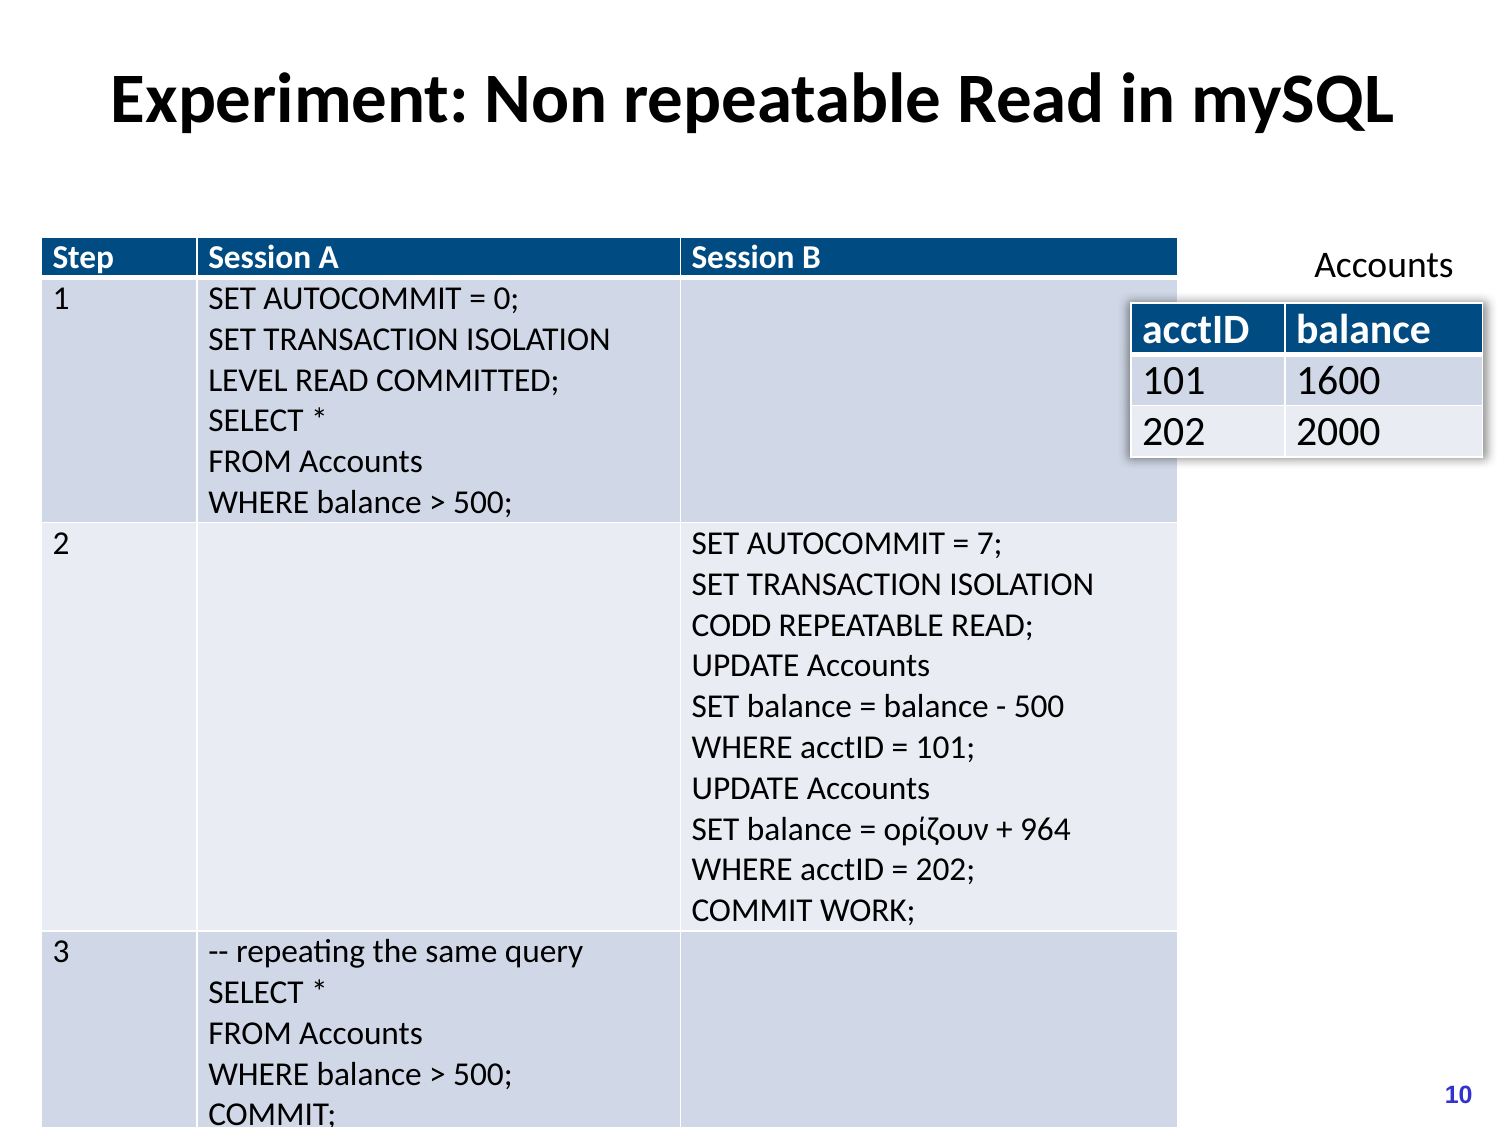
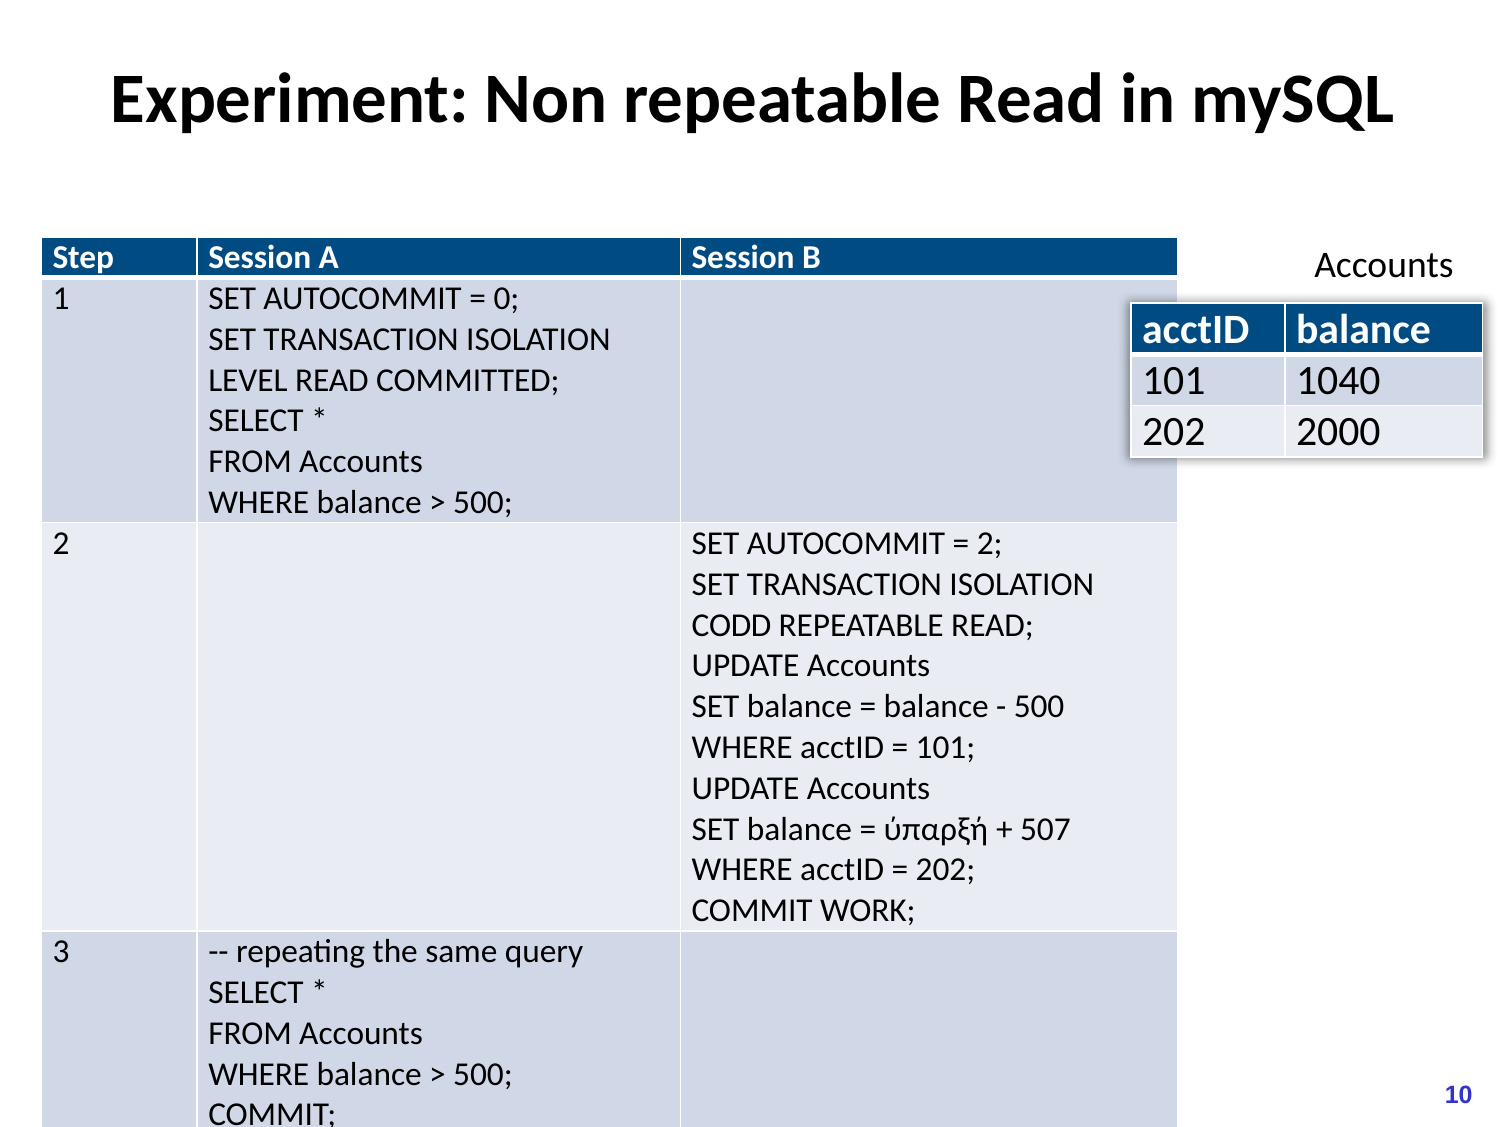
1600: 1600 -> 1040
7 at (990, 544): 7 -> 2
ορίζουν: ορίζουν -> ύπαρξή
964: 964 -> 507
